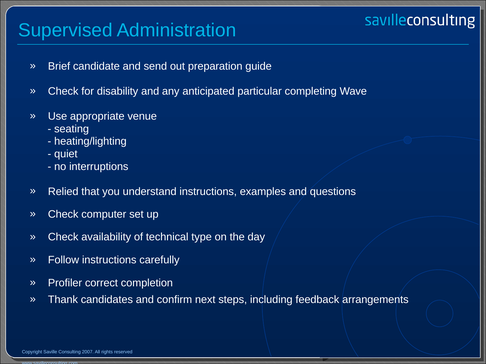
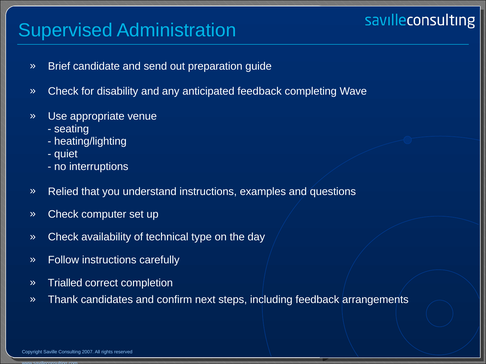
anticipated particular: particular -> feedback
Profiler: Profiler -> Trialled
